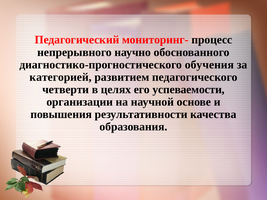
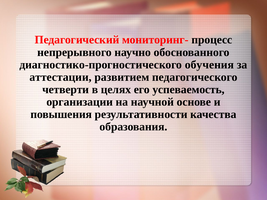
категорией: категорией -> аттестации
успеваемости: успеваемости -> успеваемость
